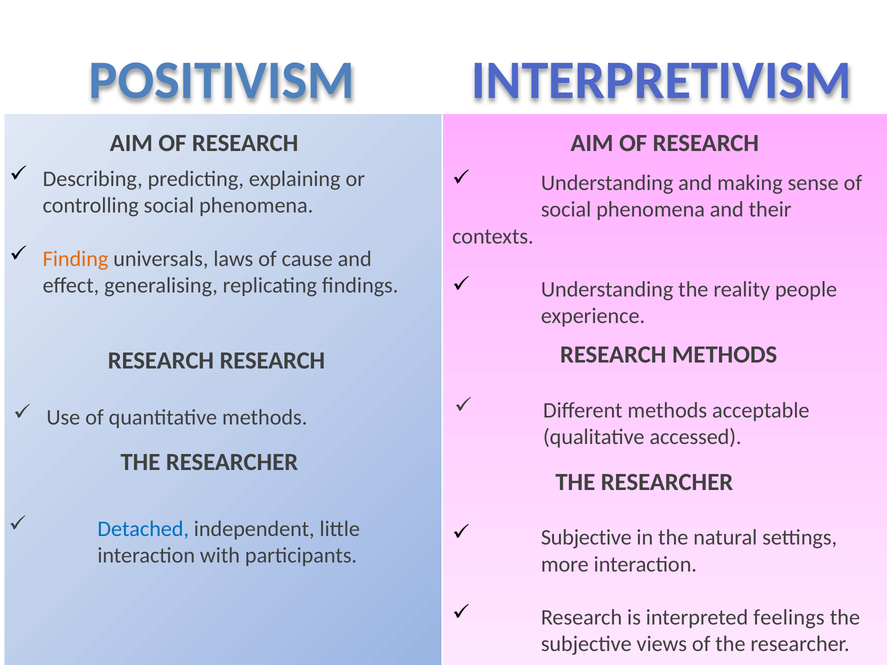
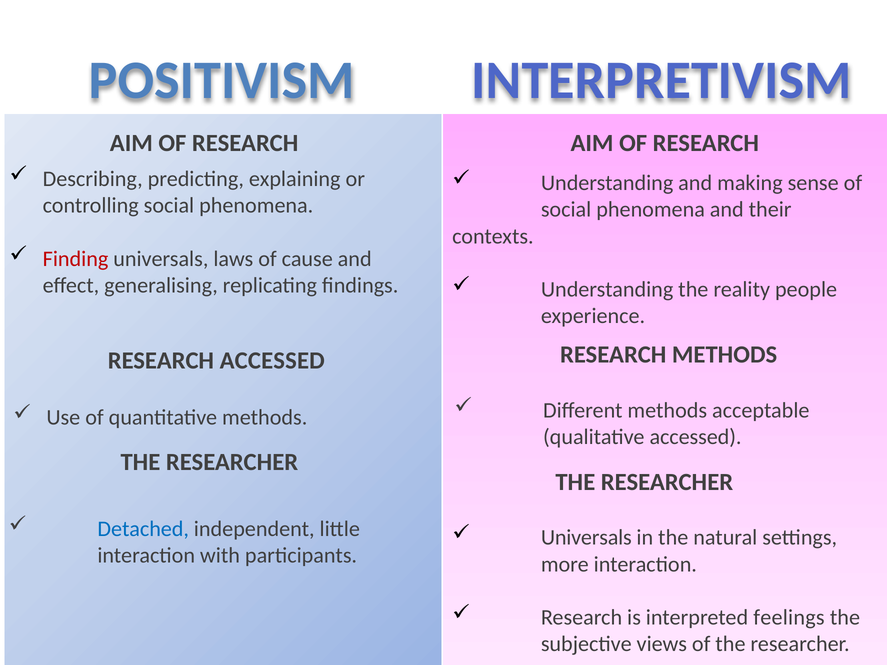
Finding colour: orange -> red
RESEARCH RESEARCH: RESEARCH -> ACCESSED
Subjective at (586, 538): Subjective -> Universals
